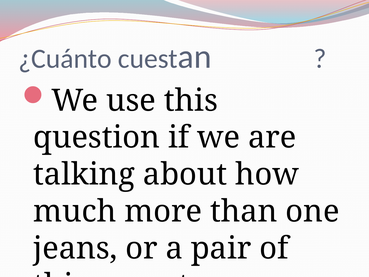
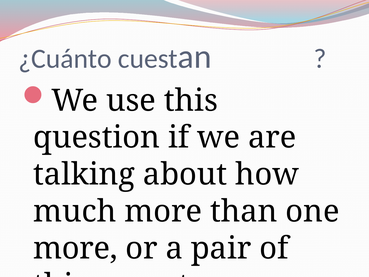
jeans at (75, 248): jeans -> more
